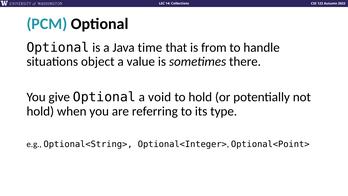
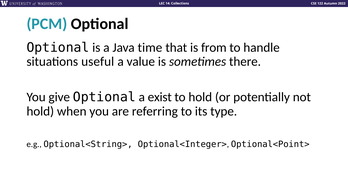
object: object -> useful
void: void -> exist
